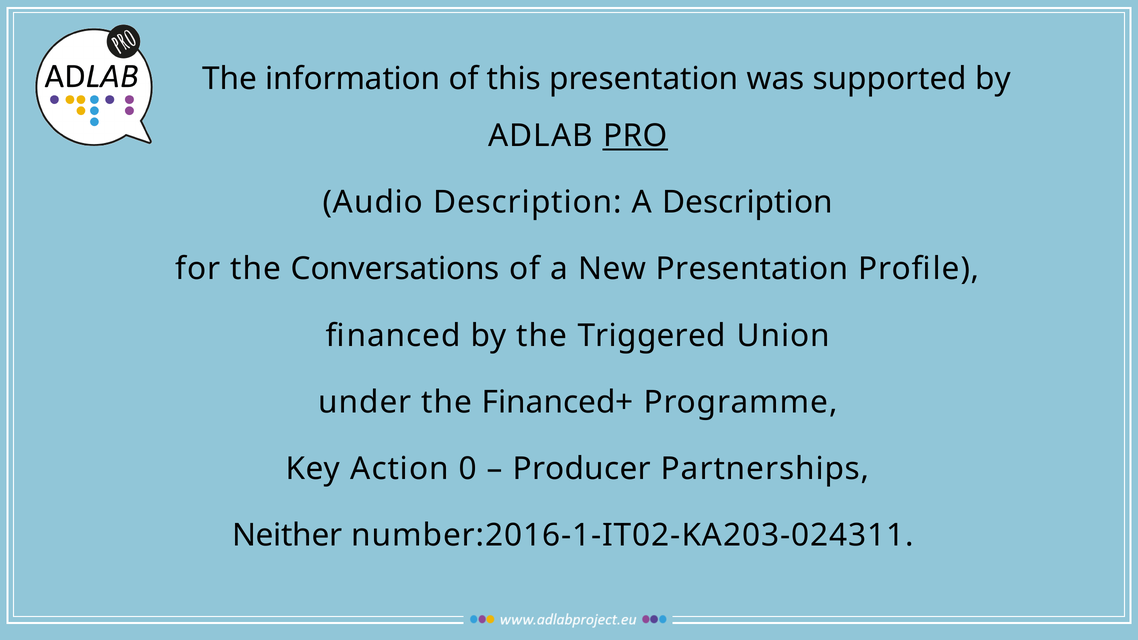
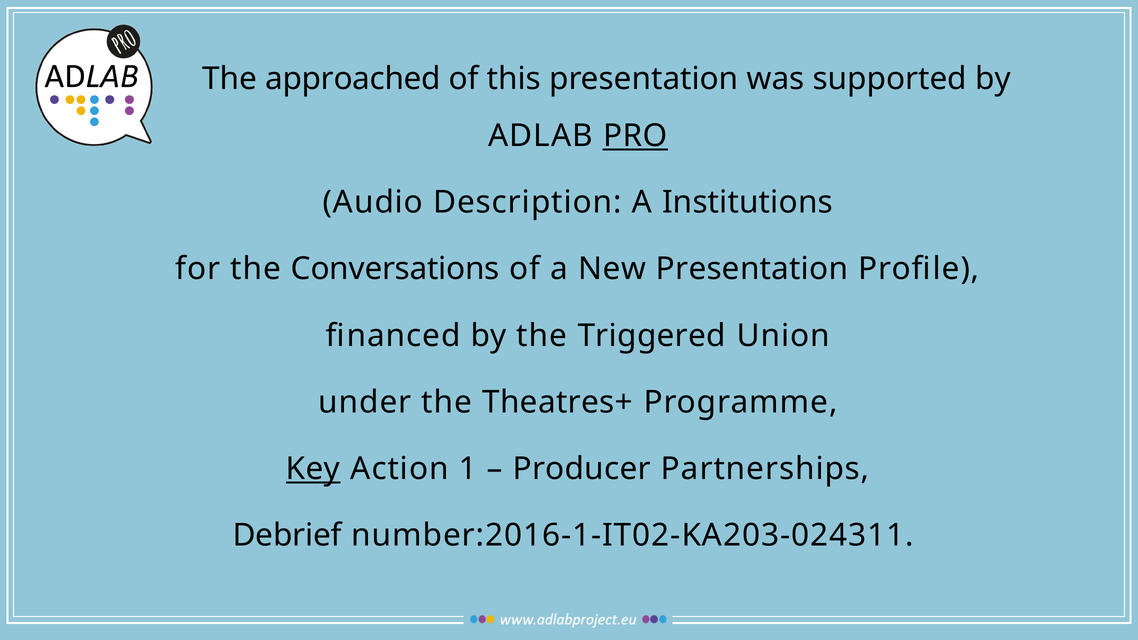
information: information -> approached
A Description: Description -> Institutions
Financed+: Financed+ -> Theatres+
Key underline: none -> present
0: 0 -> 1
Neither: Neither -> Debrief
